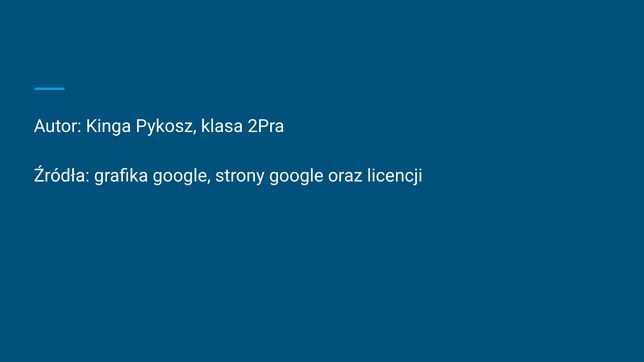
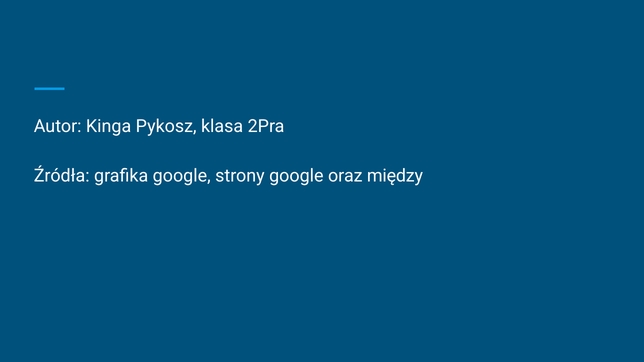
licencji: licencji -> między
